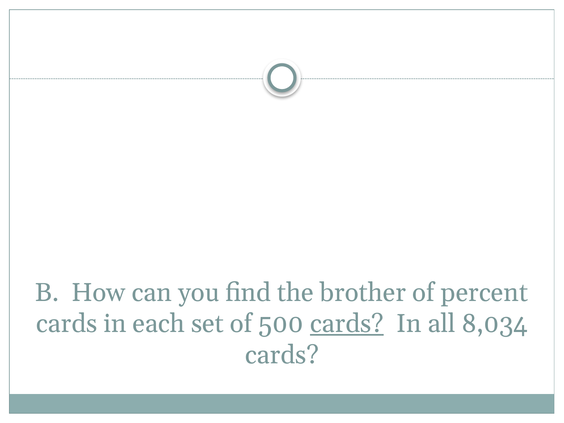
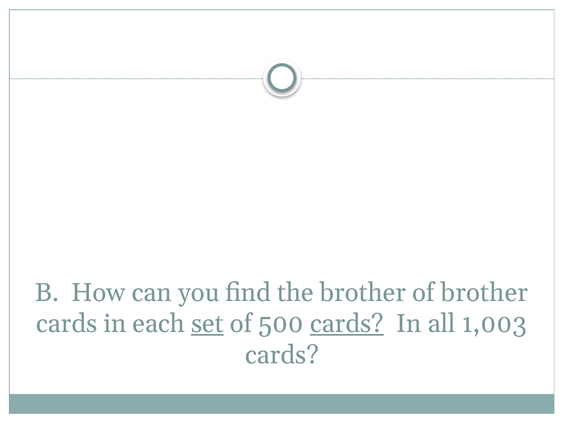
of percent: percent -> brother
set underline: none -> present
8,034: 8,034 -> 1,003
